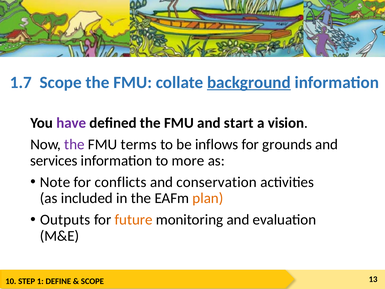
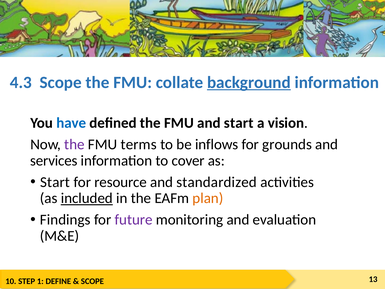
1.7: 1.7 -> 4.3
have colour: purple -> blue
more: more -> cover
Note at (55, 182): Note -> Start
conflicts: conflicts -> resource
conservation: conservation -> standardized
included underline: none -> present
Outputs: Outputs -> Findings
future colour: orange -> purple
